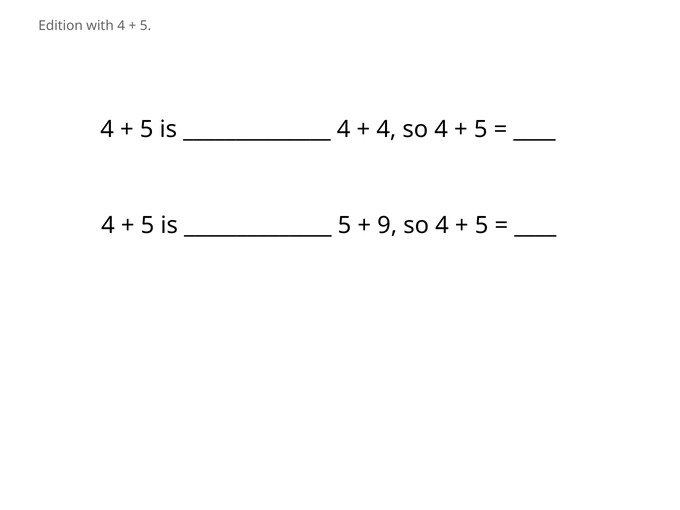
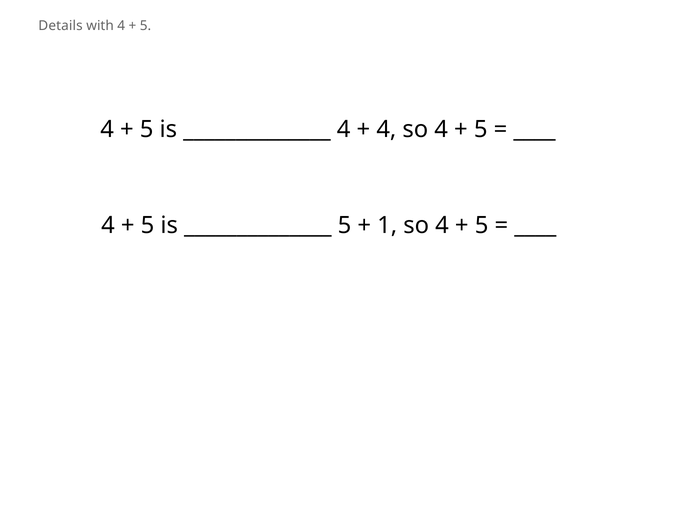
Edition: Edition -> Details
9: 9 -> 1
